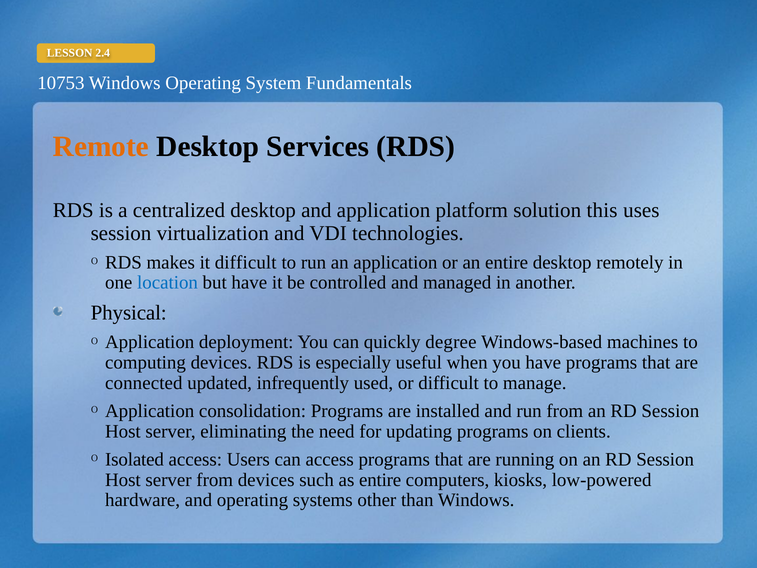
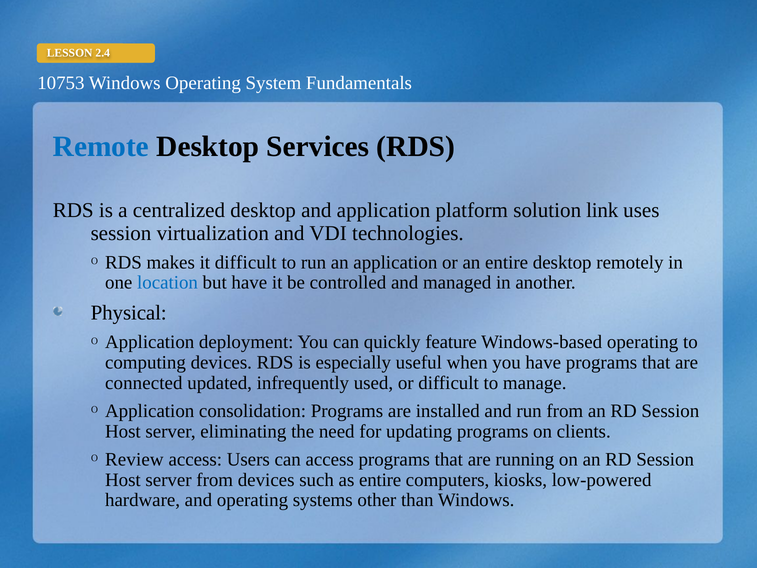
Remote colour: orange -> blue
this: this -> link
degree: degree -> feature
Windows-based machines: machines -> operating
Isolated: Isolated -> Review
